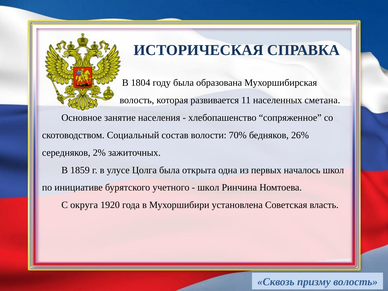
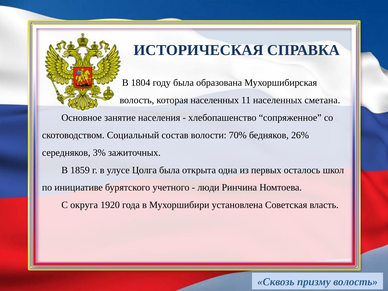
которая развивается: развивается -> населенных
2%: 2% -> 3%
началось: началось -> осталось
школ at (208, 188): школ -> люди
